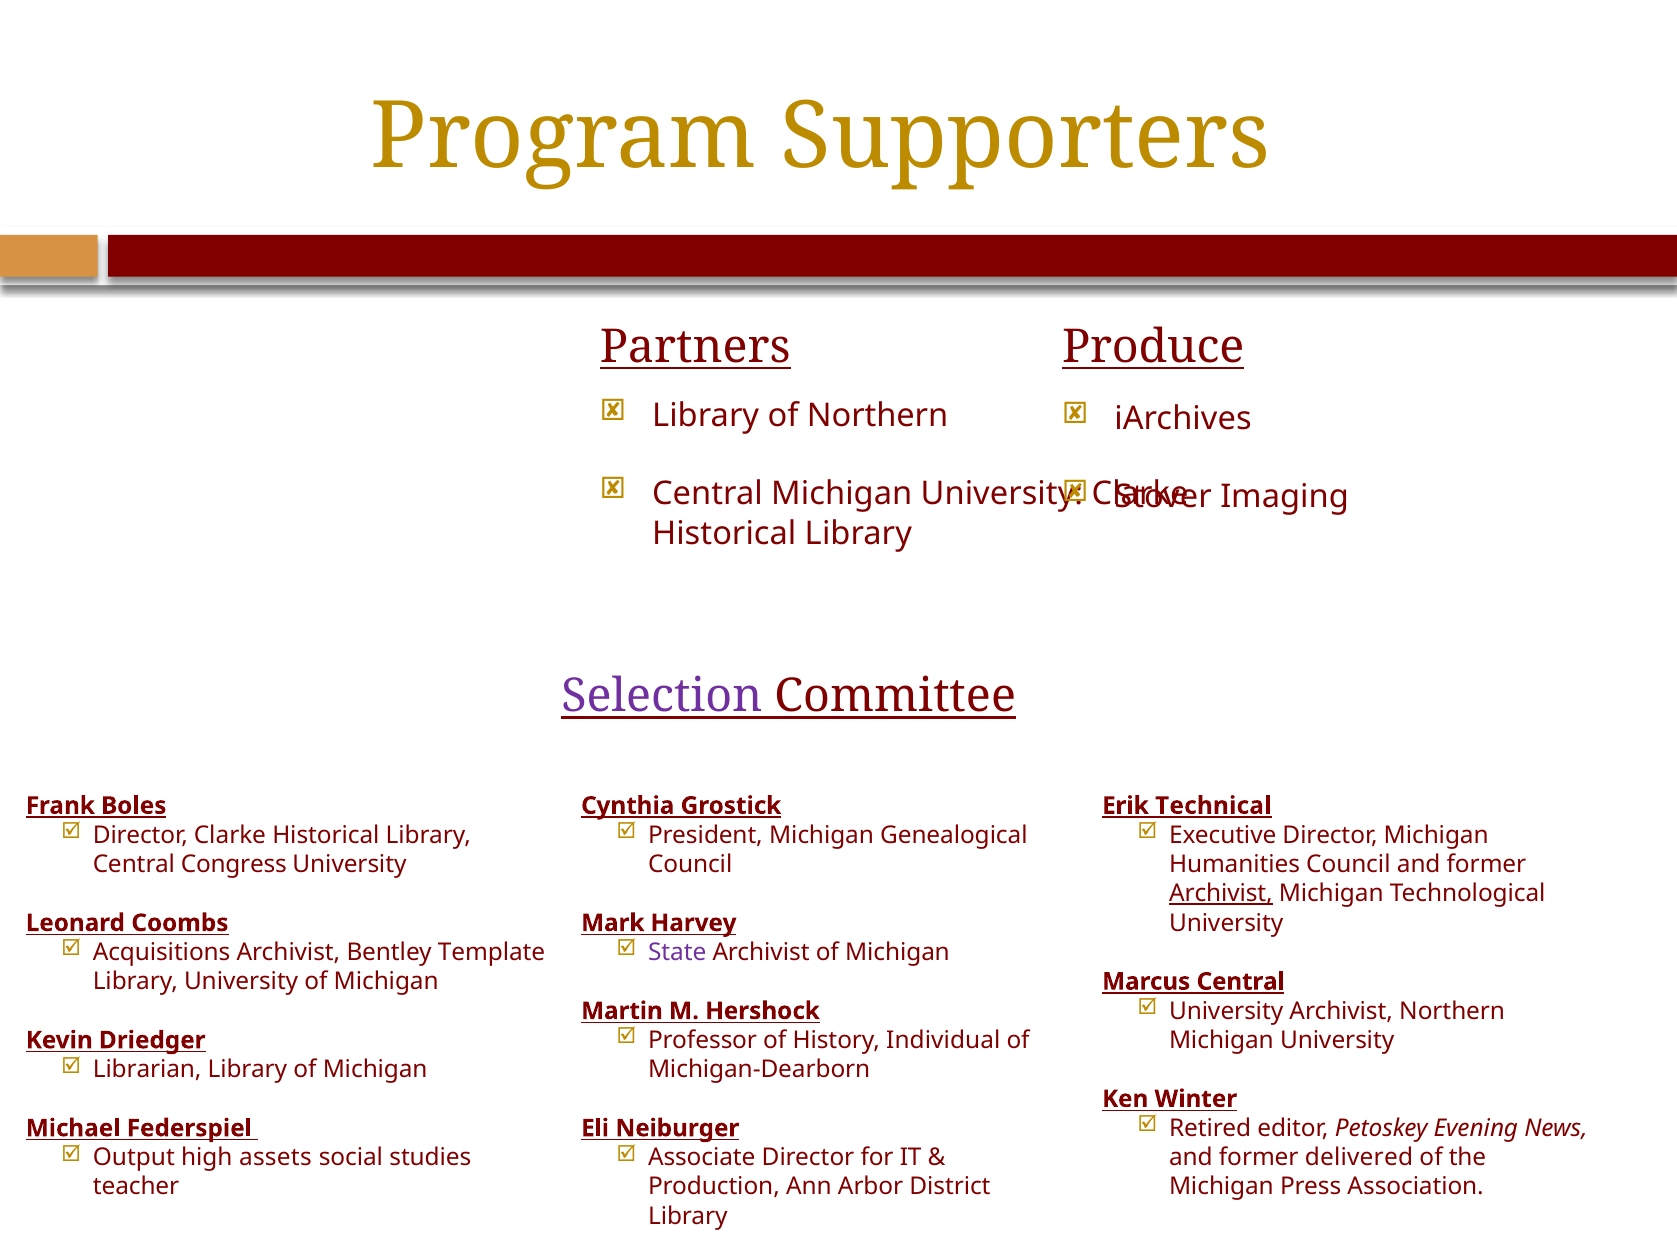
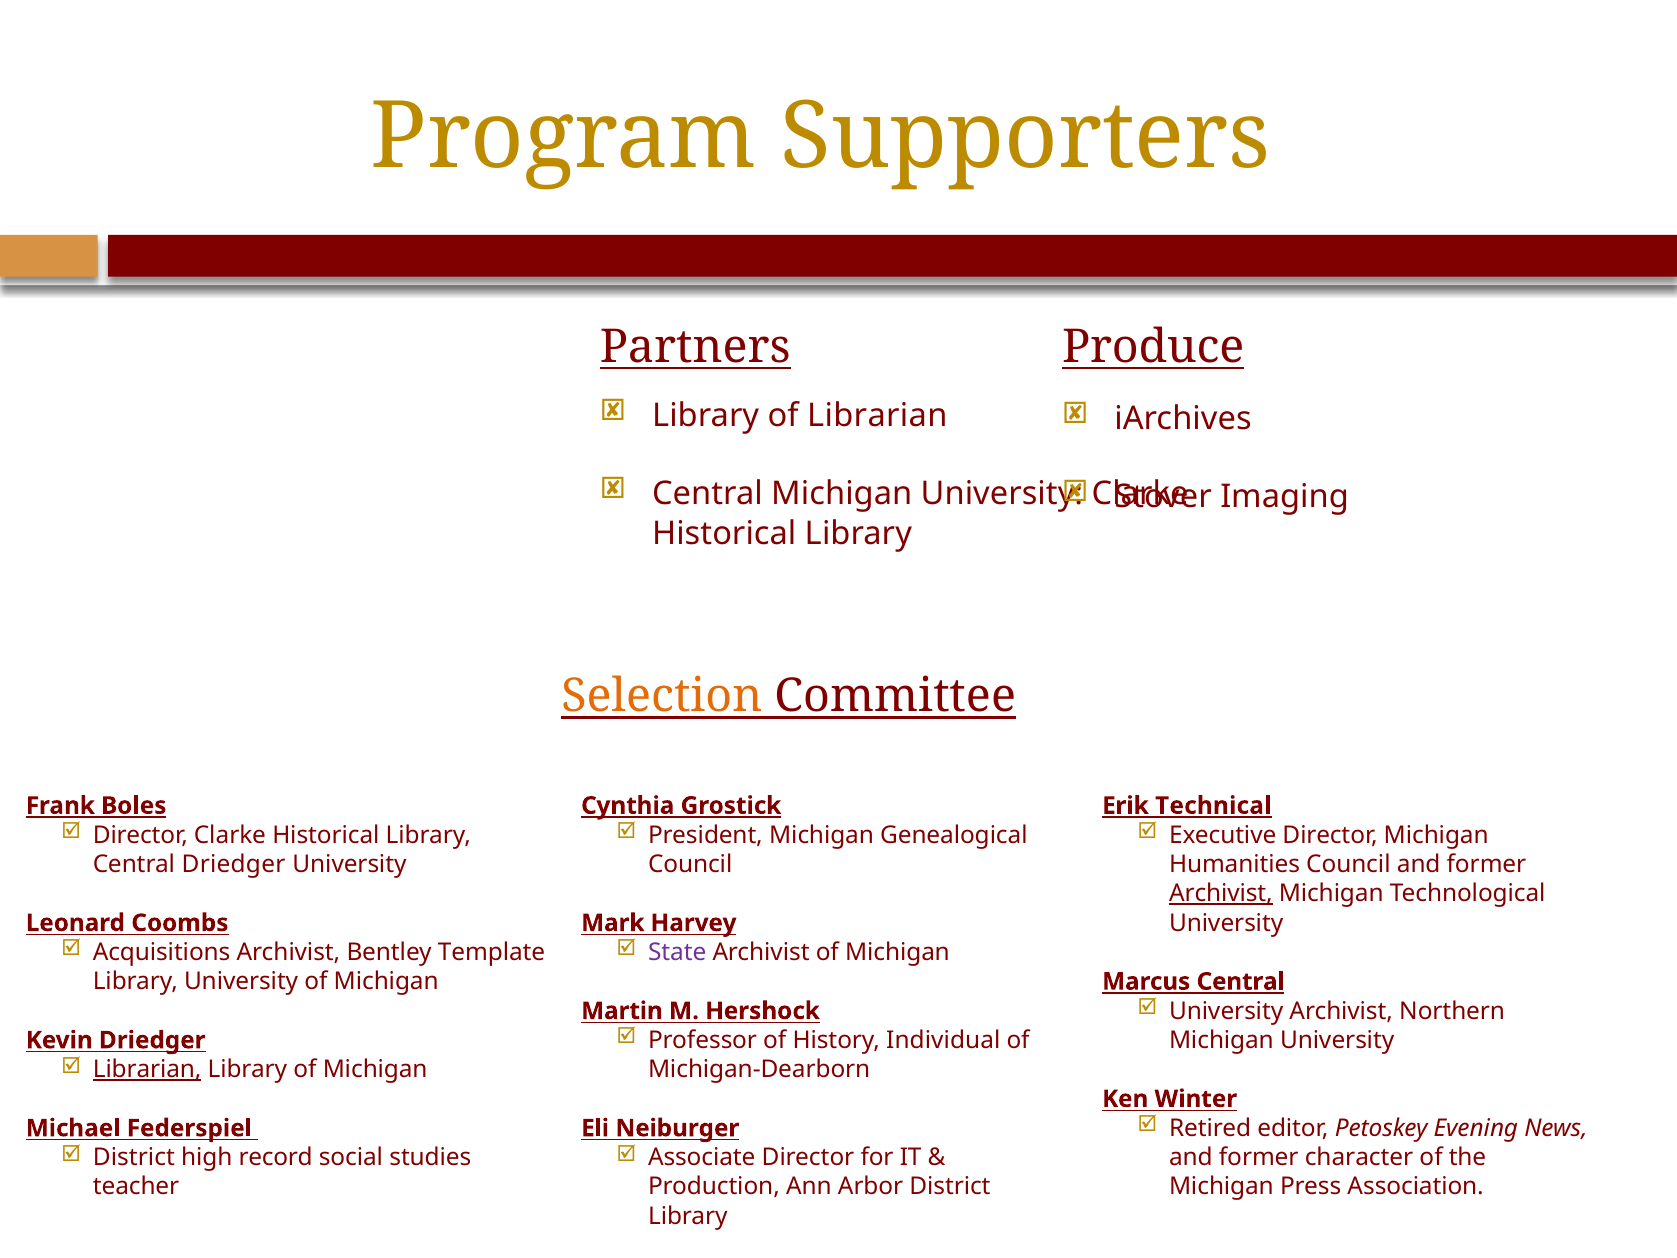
of Northern: Northern -> Librarian
Selection colour: purple -> orange
Central Congress: Congress -> Driedger
Librarian at (147, 1069) underline: none -> present
Output at (134, 1157): Output -> District
assets: assets -> record
delivered: delivered -> character
